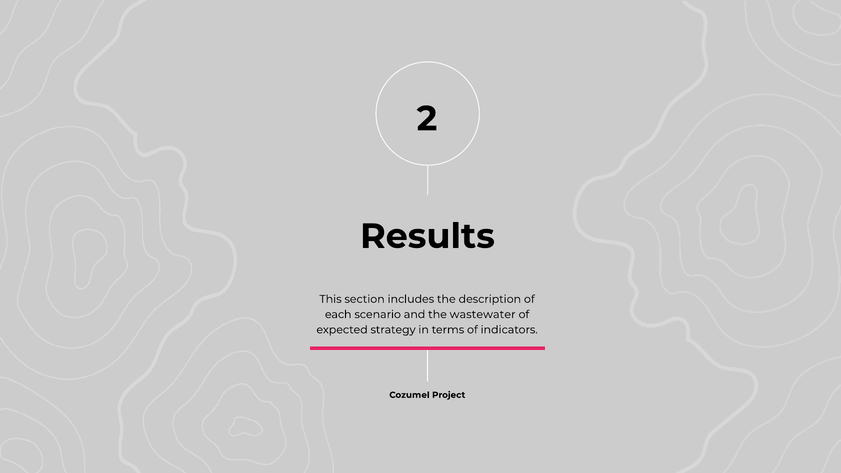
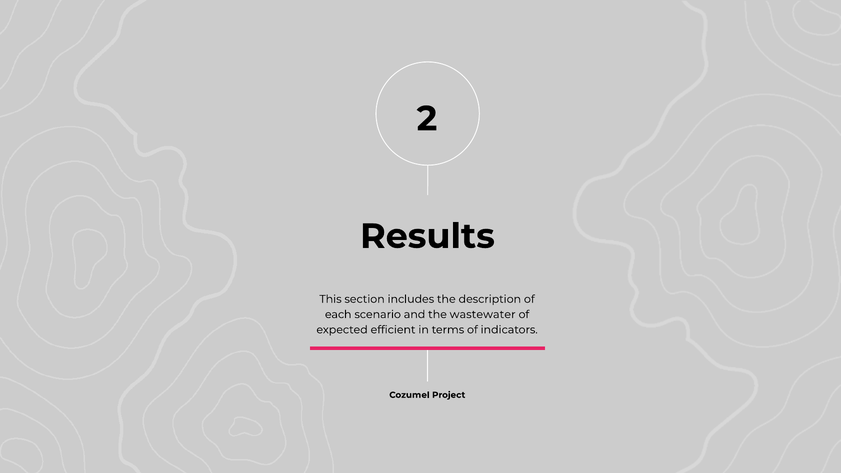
strategy: strategy -> efficient
